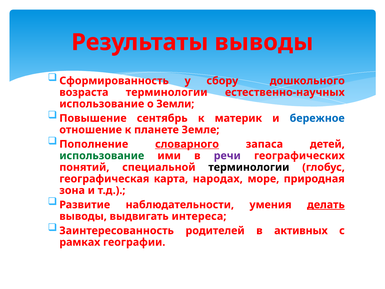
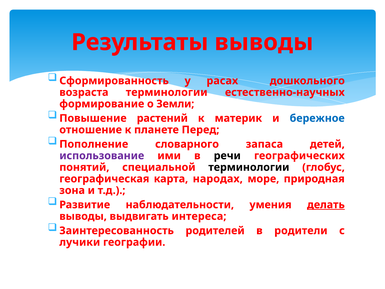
сбору: сбору -> расах
использование at (102, 104): использование -> формирование
сентябрь: сентябрь -> растений
Земле: Земле -> Перед
словарного underline: present -> none
использование at (102, 156) colour: green -> purple
речи colour: purple -> black
активных: активных -> родители
рамках: рамках -> лучики
